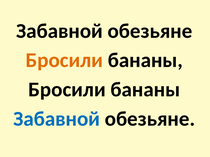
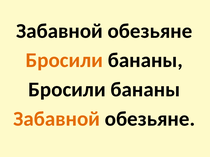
Забавной at (57, 119) colour: blue -> orange
